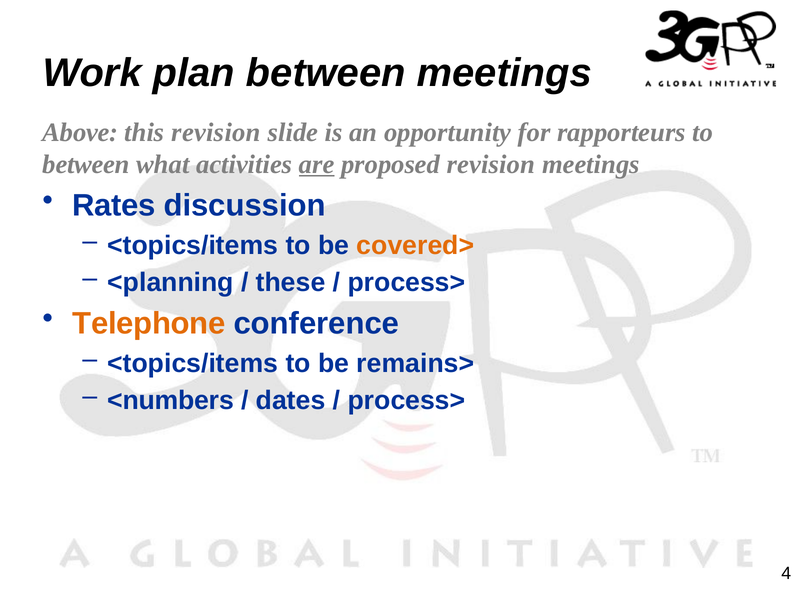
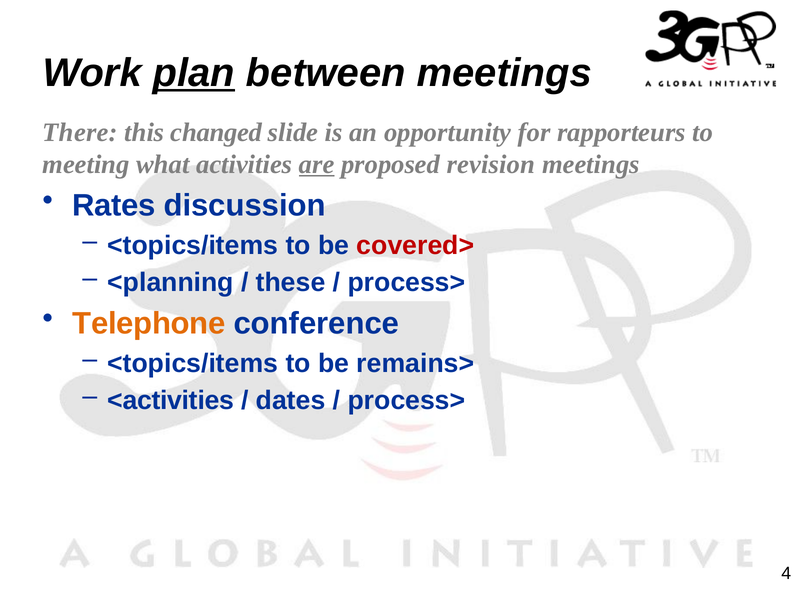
plan underline: none -> present
Above: Above -> There
this revision: revision -> changed
between at (86, 165): between -> meeting
covered> colour: orange -> red
<numbers: <numbers -> <activities
